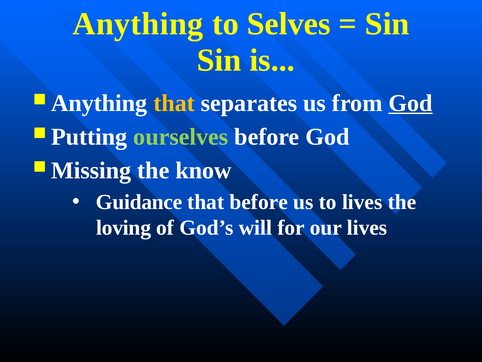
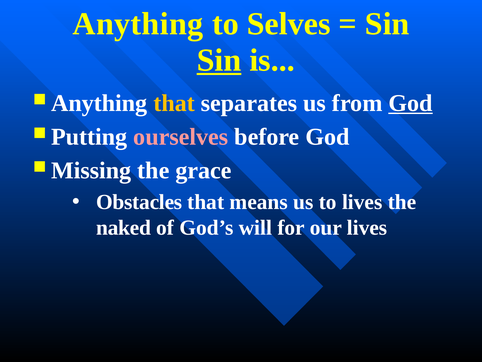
Sin at (219, 60) underline: none -> present
ourselves colour: light green -> pink
know: know -> grace
Guidance: Guidance -> Obstacles
that before: before -> means
loving: loving -> naked
